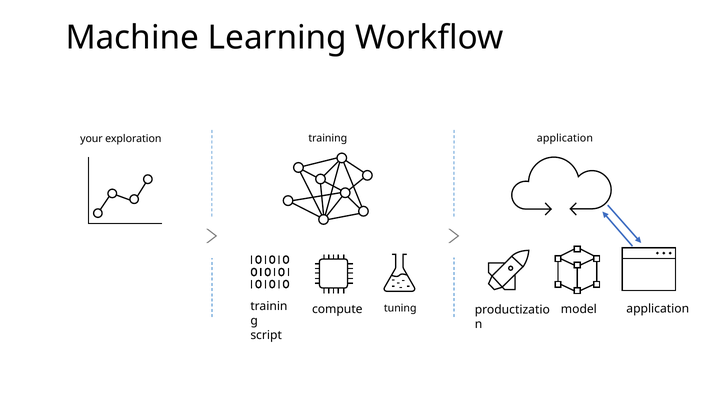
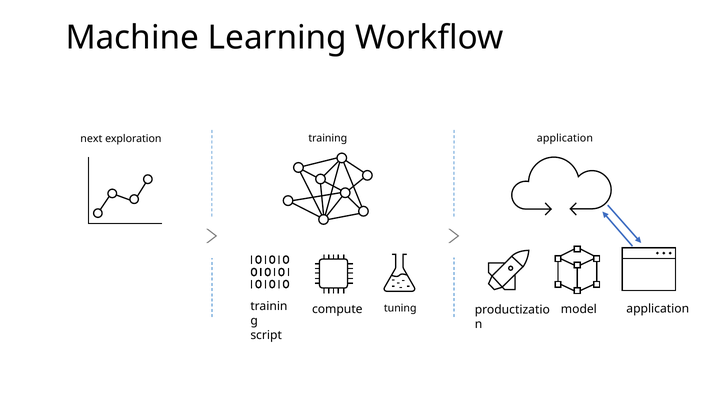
your: your -> next
